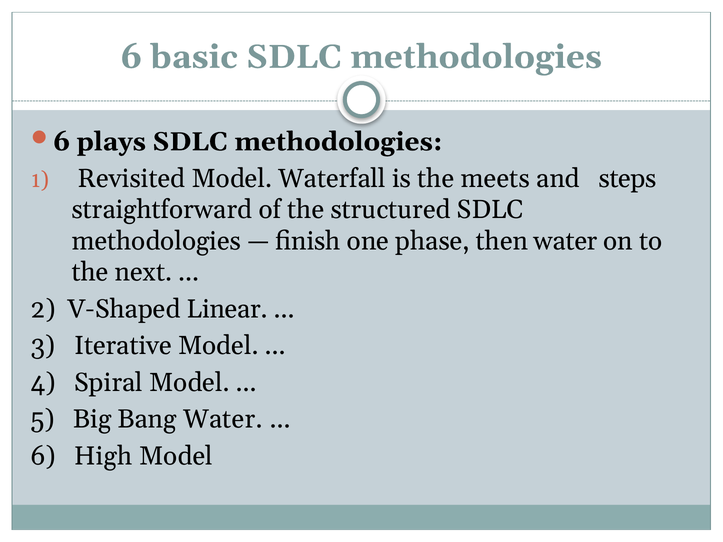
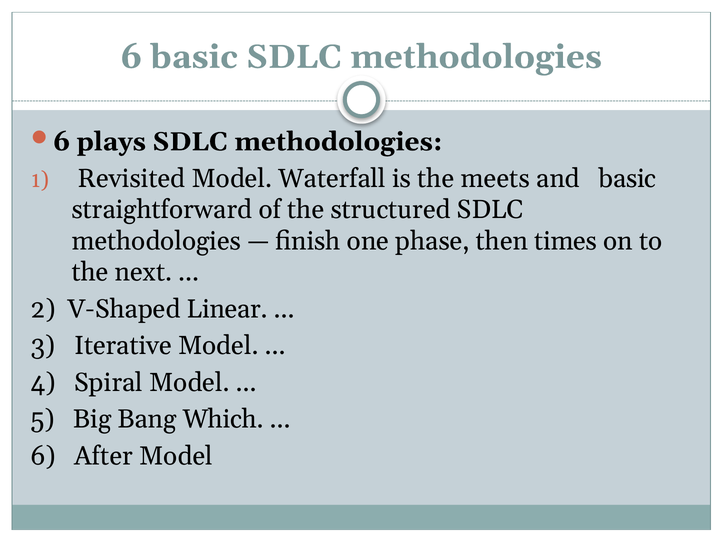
and steps: steps -> basic
then water: water -> times
Bang Water: Water -> Which
High: High -> After
